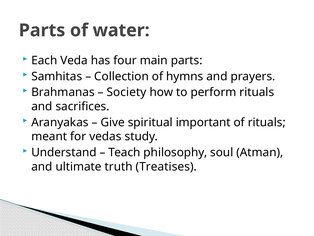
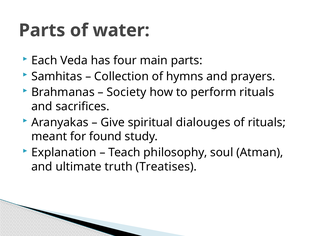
important: important -> dialouges
vedas: vedas -> found
Understand: Understand -> Explanation
